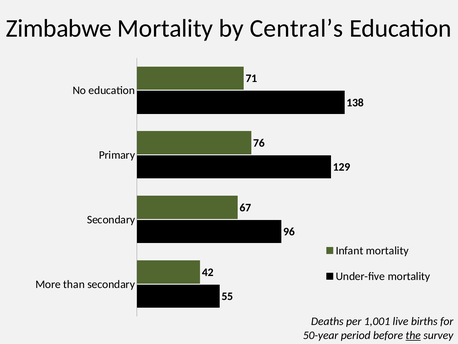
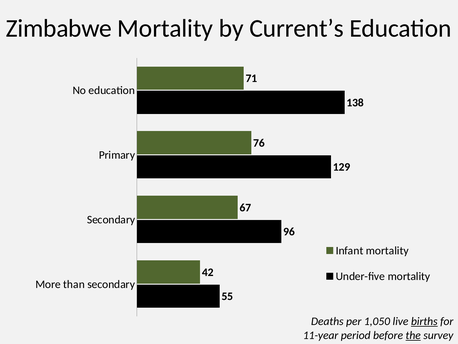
Central’s: Central’s -> Current’s
1,001: 1,001 -> 1,050
births underline: none -> present
50-year: 50-year -> 11-year
